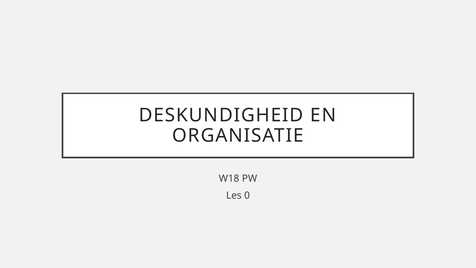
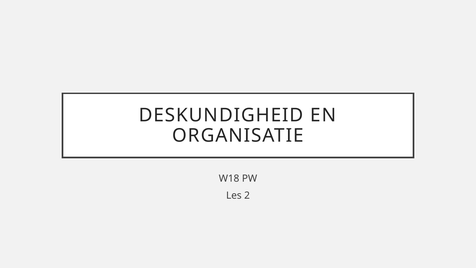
0: 0 -> 2
